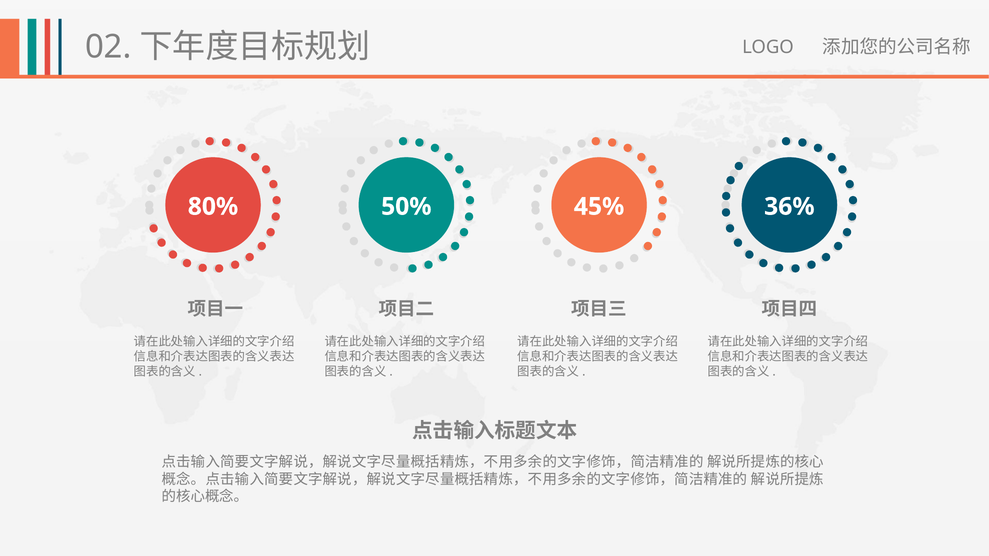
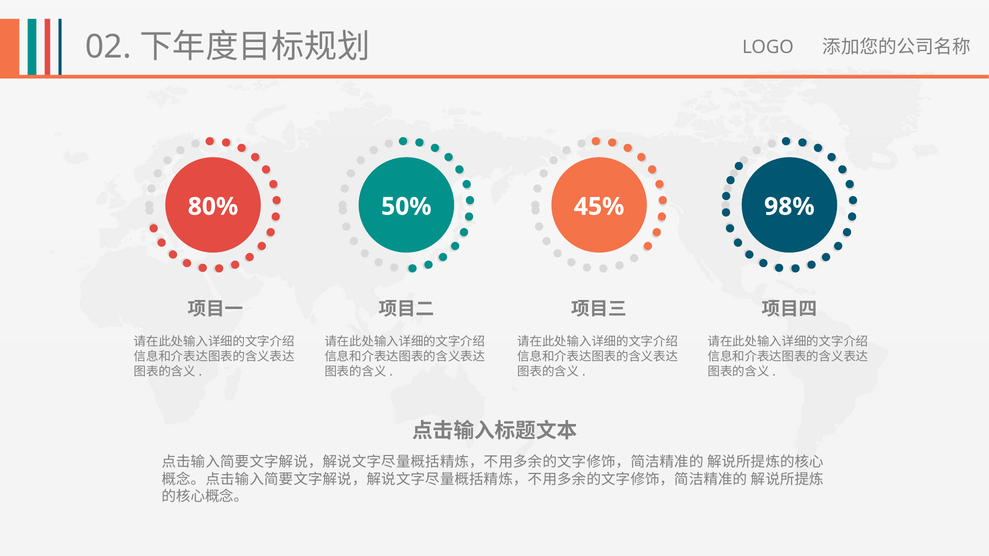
36%: 36% -> 98%
